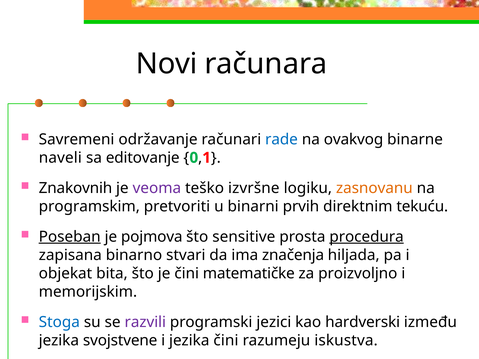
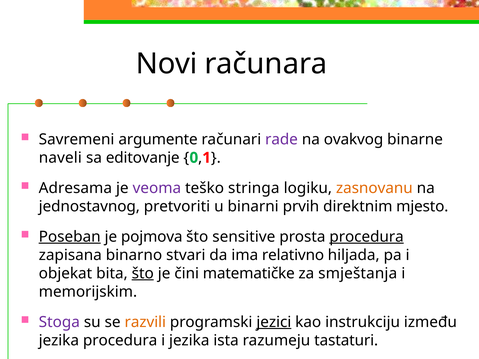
održavanje: održavanje -> argumente
rade colour: blue -> purple
Znakovnih: Znakovnih -> Adresama
izvršne: izvršne -> stringa
programskim: programskim -> jednostavnog
tekuću: tekuću -> mjesto
značenja: značenja -> relativno
što at (143, 274) underline: none -> present
proizvoljno: proizvoljno -> smještanja
Stoga colour: blue -> purple
razvili colour: purple -> orange
jezici underline: none -> present
hardverski: hardverski -> instrukciju
jezika svojstvene: svojstvene -> procedura
jezika čini: čini -> ista
iskustva: iskustva -> tastaturi
